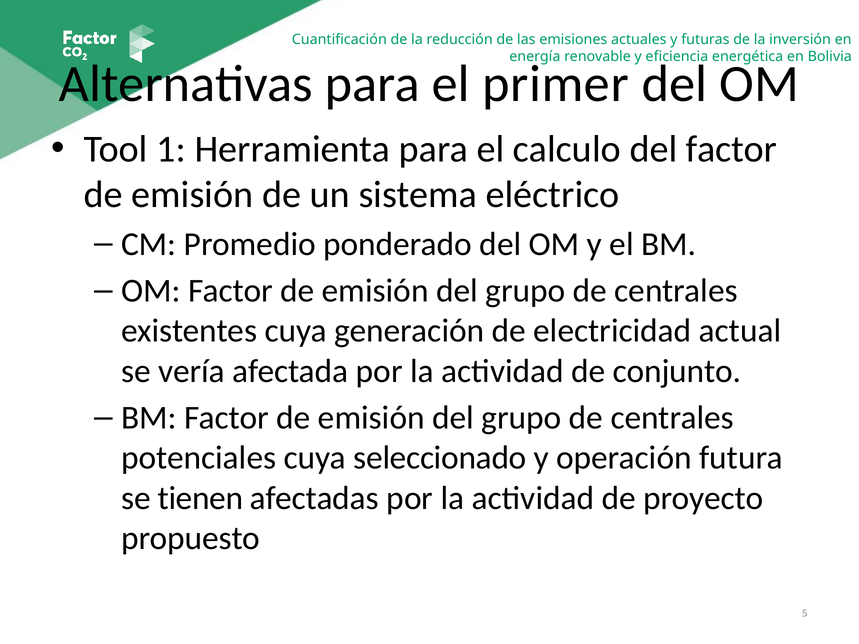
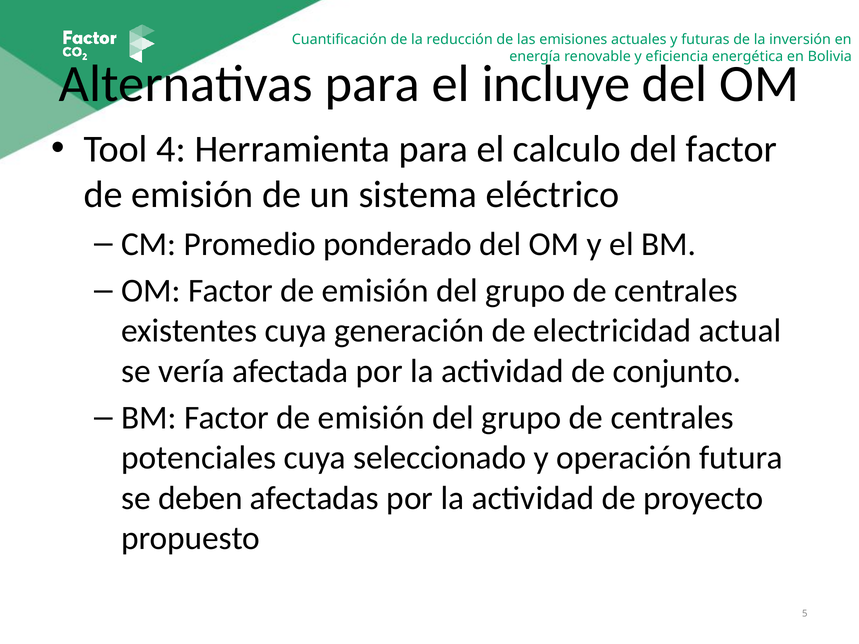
primer: primer -> incluye
1: 1 -> 4
tienen: tienen -> deben
